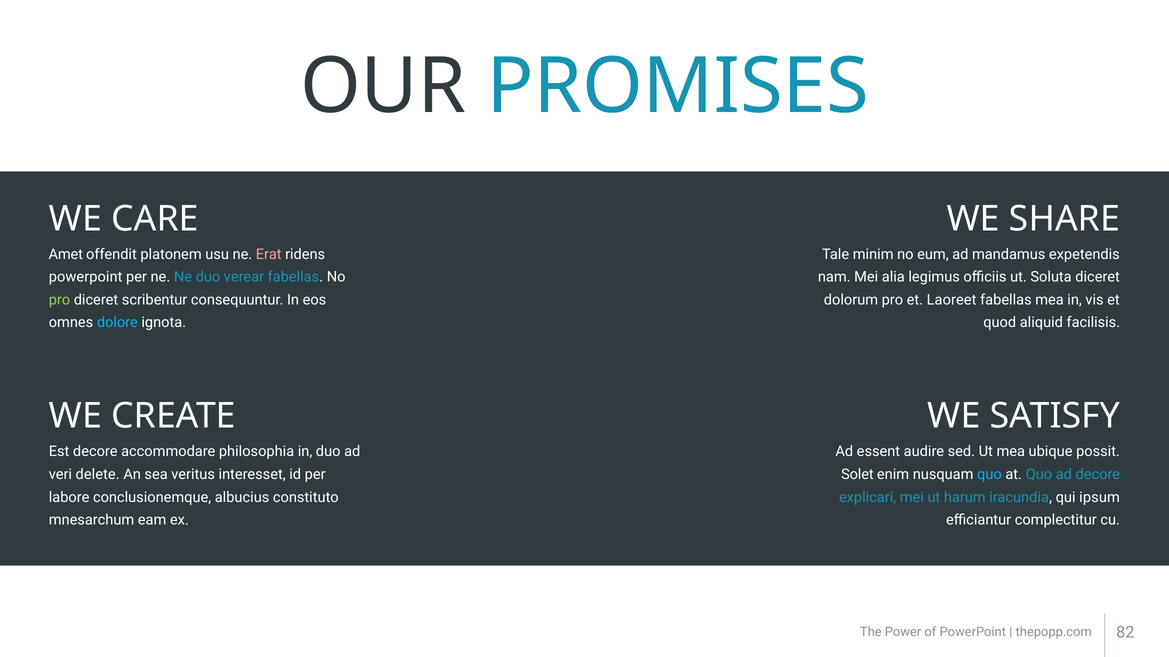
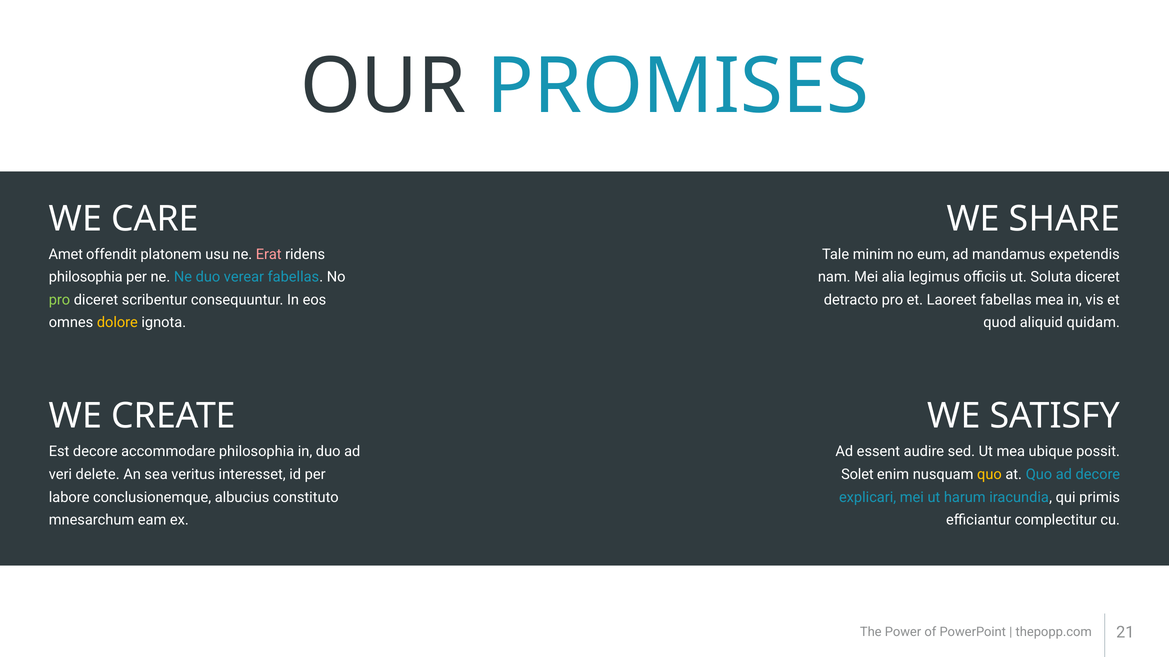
powerpoint at (86, 277): powerpoint -> philosophia
dolorum: dolorum -> detracto
dolore colour: light blue -> yellow
facilisis: facilisis -> quidam
quo at (989, 475) colour: light blue -> yellow
ipsum: ipsum -> primis
82: 82 -> 21
